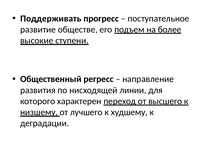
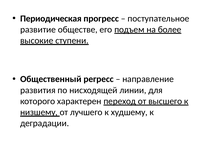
Поддерживать: Поддерживать -> Периодическая
